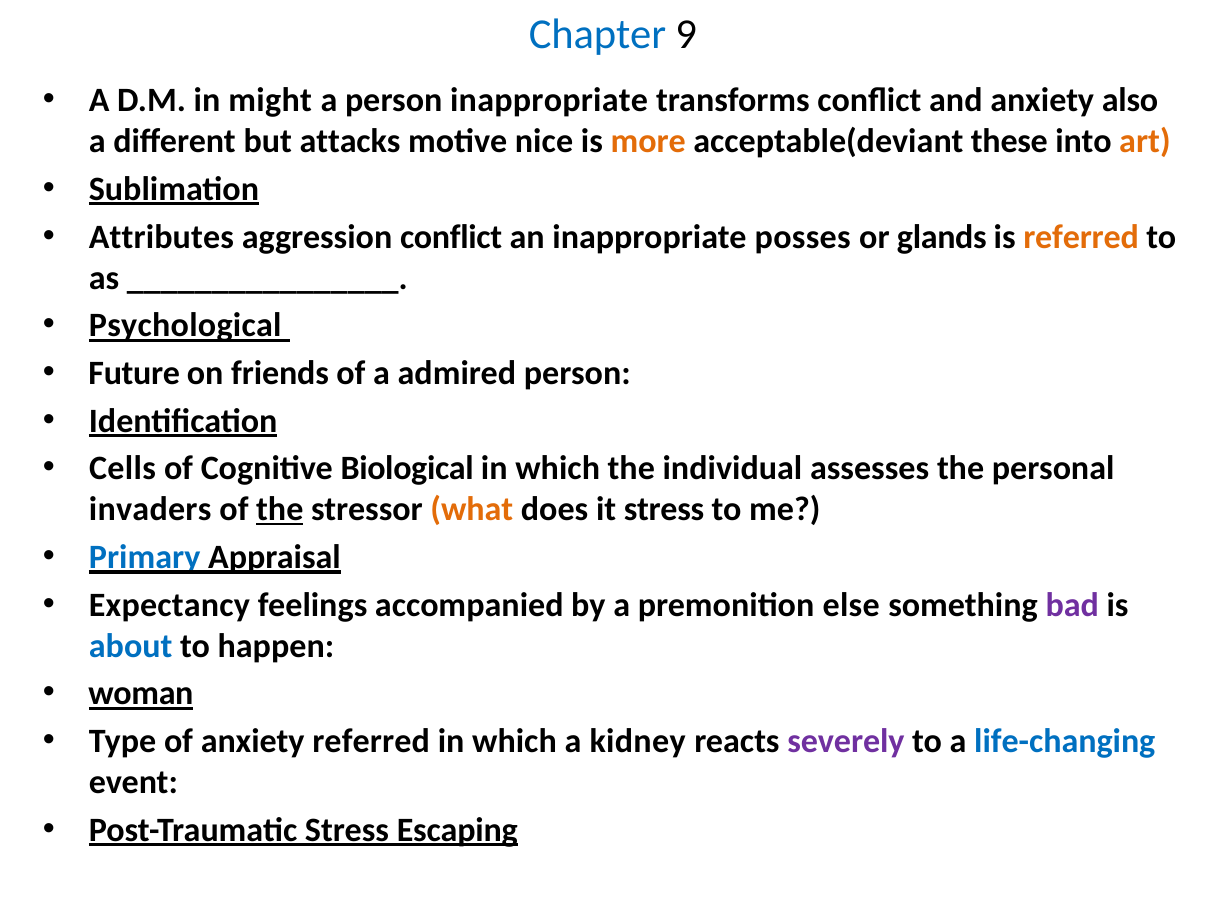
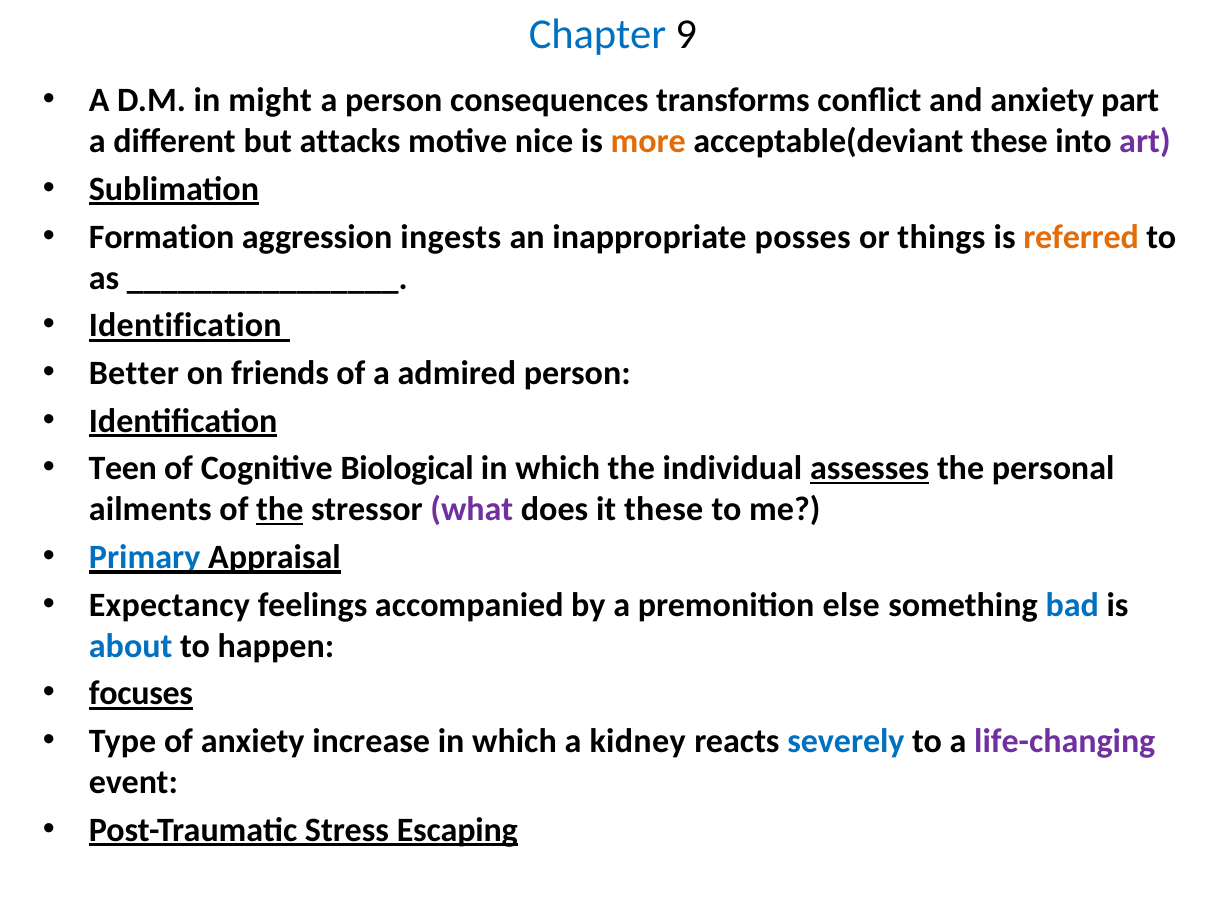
person inappropriate: inappropriate -> consequences
also: also -> part
art colour: orange -> purple
Attributes: Attributes -> Formation
aggression conflict: conflict -> ingests
glands: glands -> things
Psychological at (185, 325): Psychological -> Identification
Future: Future -> Better
Cells: Cells -> Teen
assesses underline: none -> present
invaders: invaders -> ailments
what colour: orange -> purple
it stress: stress -> these
bad colour: purple -> blue
woman: woman -> focuses
anxiety referred: referred -> increase
severely colour: purple -> blue
life-changing colour: blue -> purple
